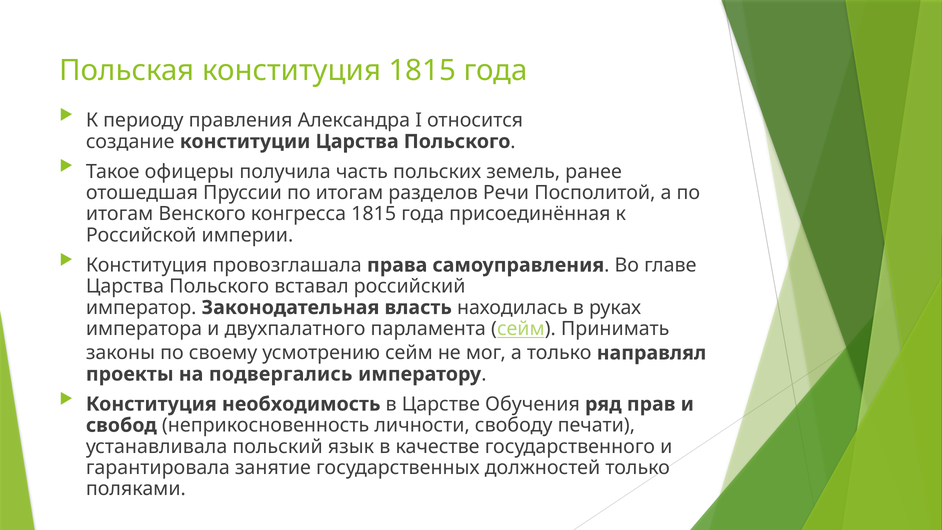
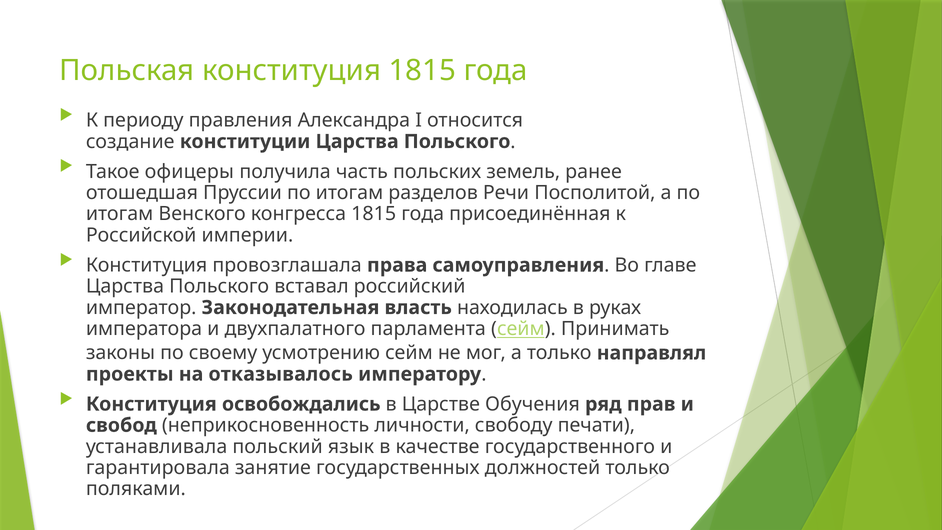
подвергались: подвергались -> отказывалось
необходимость: необходимость -> освобождались
